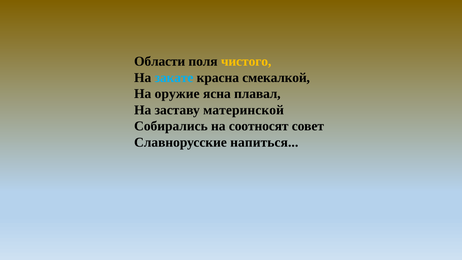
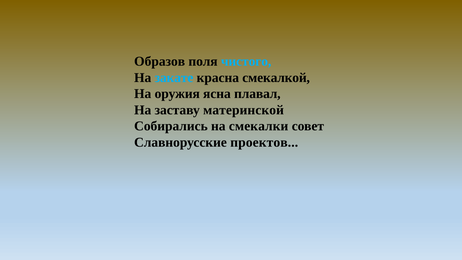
Области: Области -> Образов
чистого colour: yellow -> light blue
оружие: оружие -> оружия
соотносят: соотносят -> смекалки
напиться: напиться -> проектов
